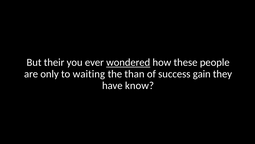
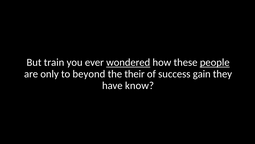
their: their -> train
people underline: none -> present
waiting: waiting -> beyond
than: than -> their
